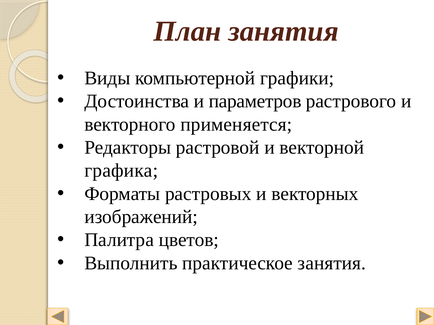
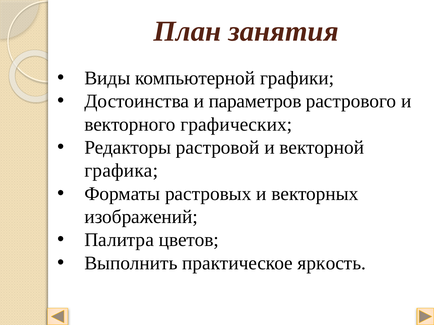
применяется: применяется -> графических
практическое занятия: занятия -> яркость
